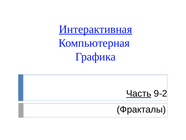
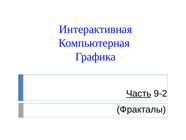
Интерактивная underline: present -> none
